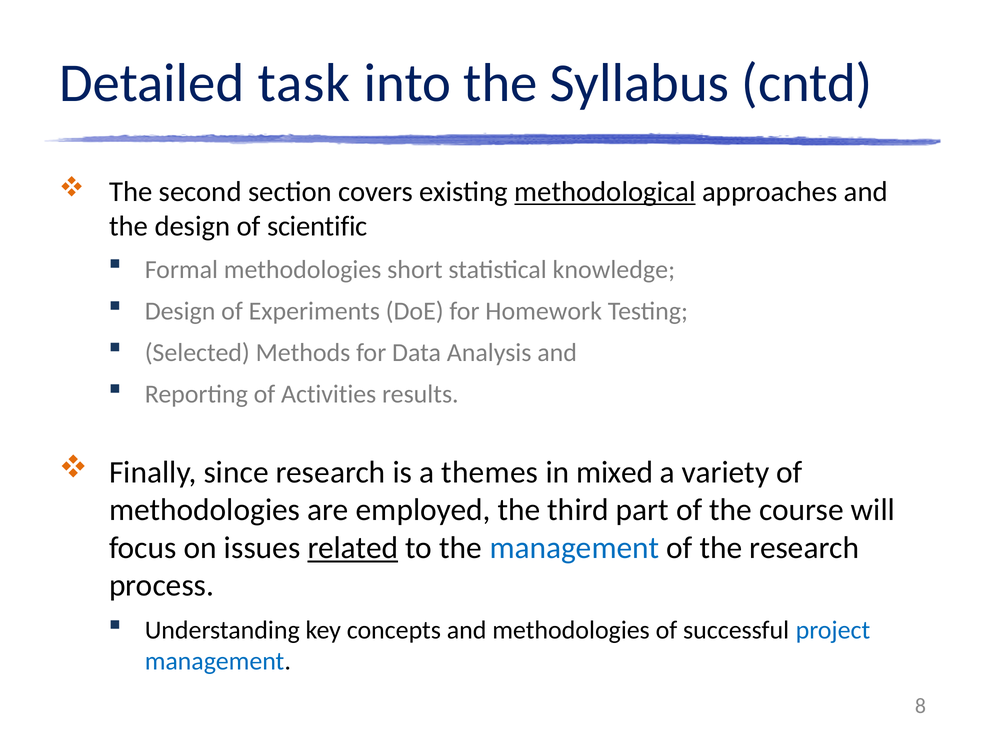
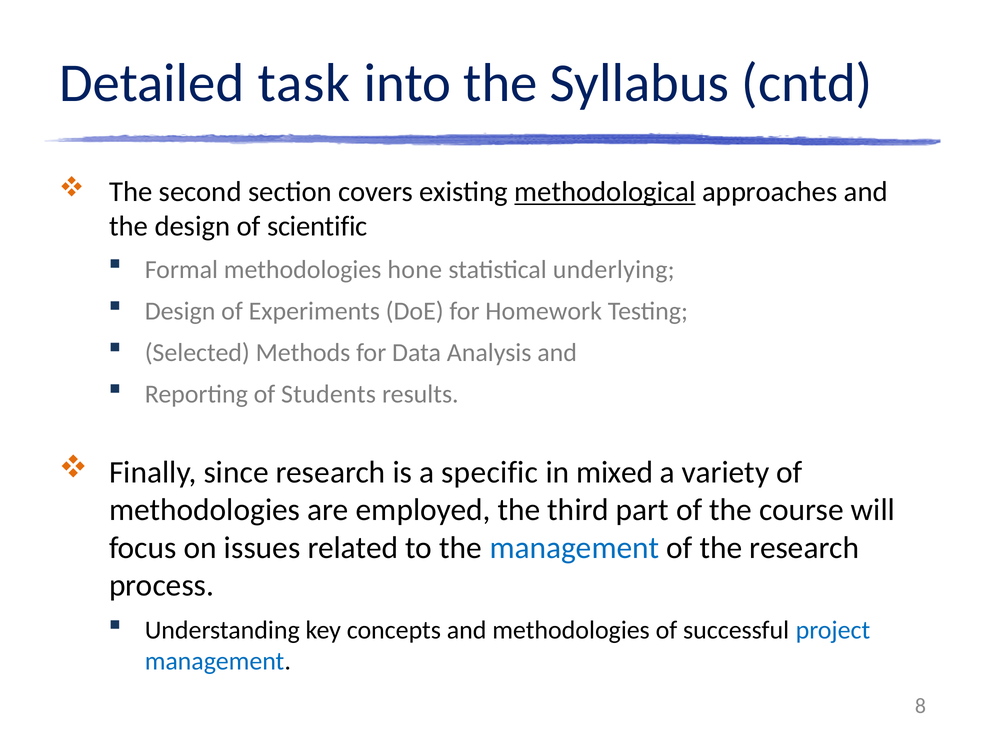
short: short -> hone
knowledge: knowledge -> underlying
Activities: Activities -> Students
themes: themes -> specific
related underline: present -> none
